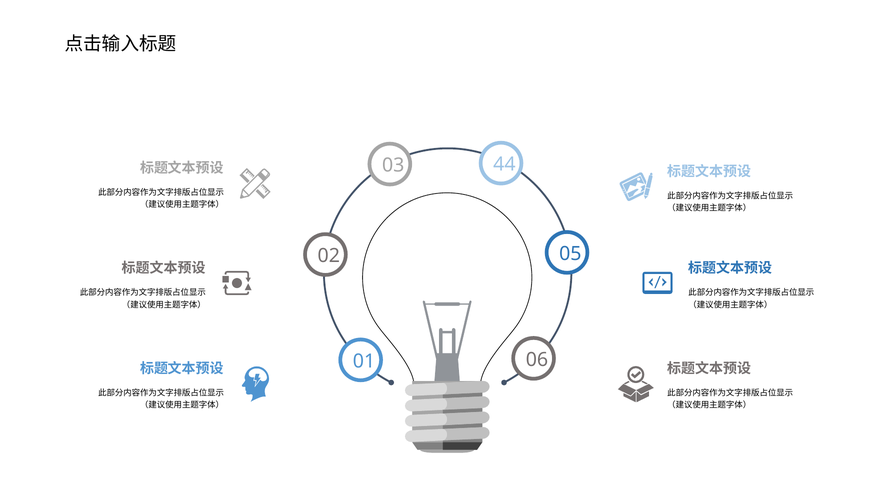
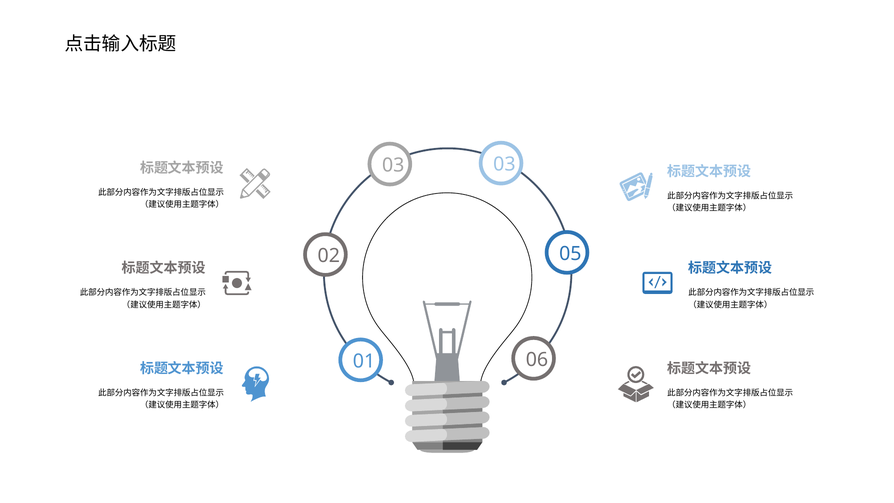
03 44: 44 -> 03
